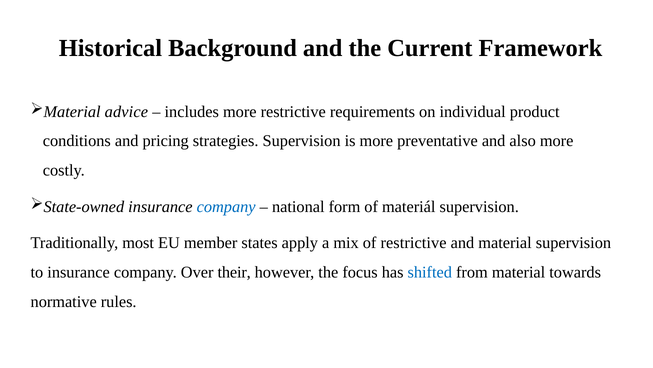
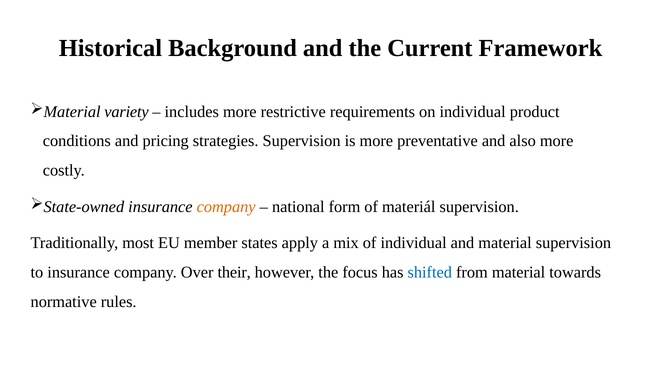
advice: advice -> variety
company at (226, 206) colour: blue -> orange
of restrictive: restrictive -> individual
